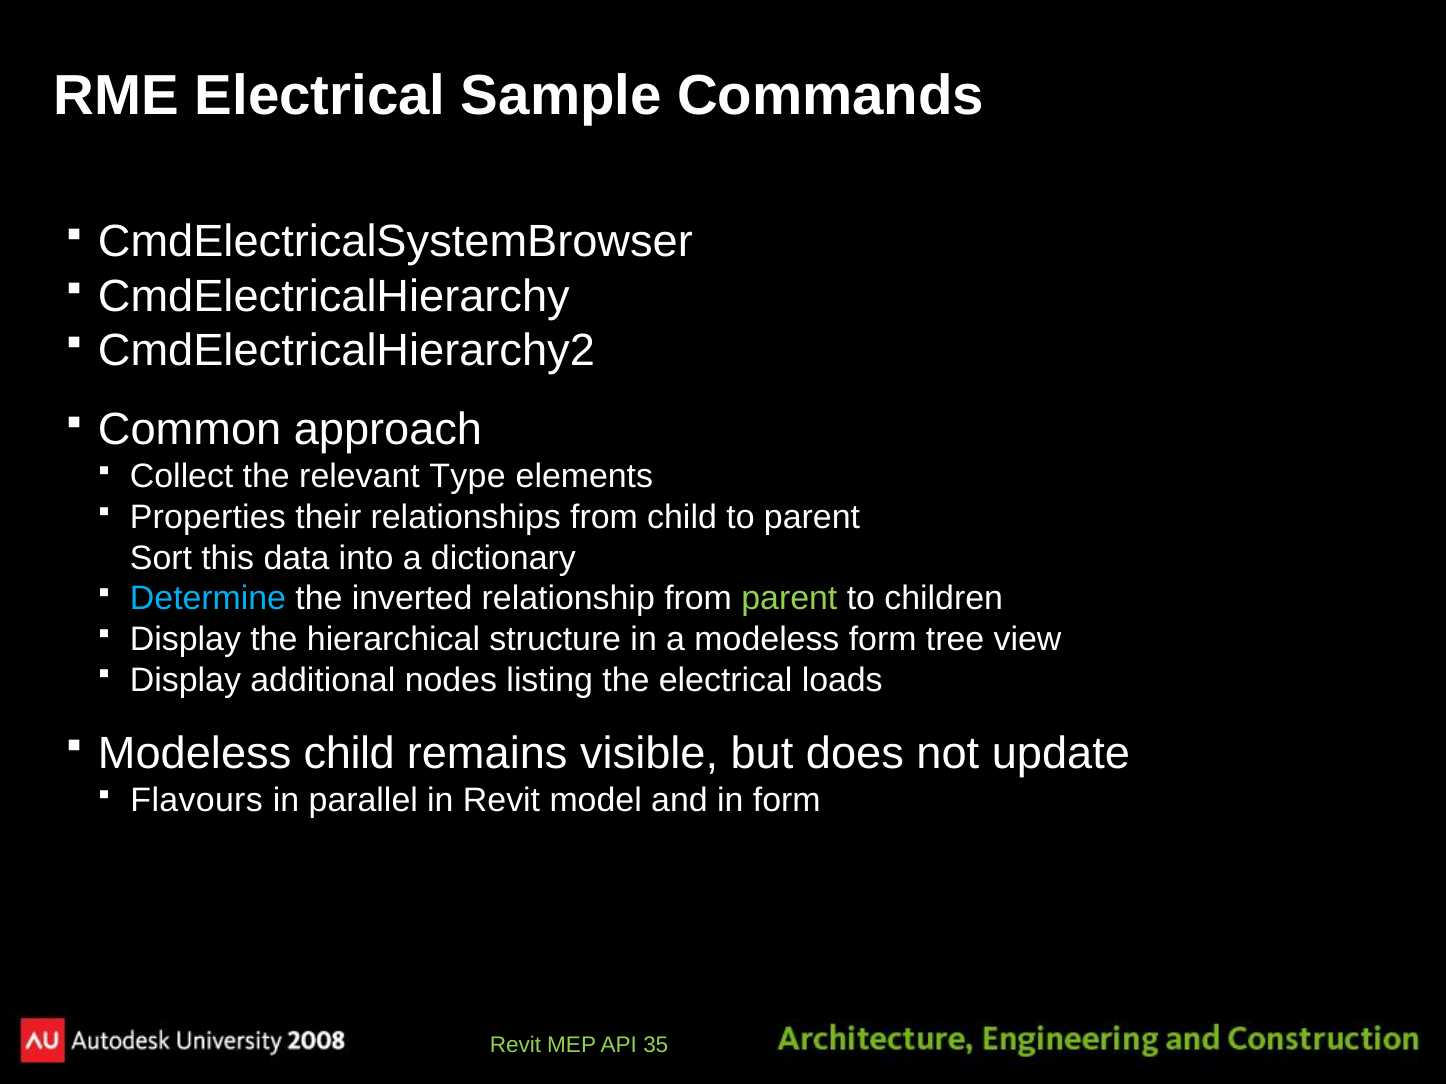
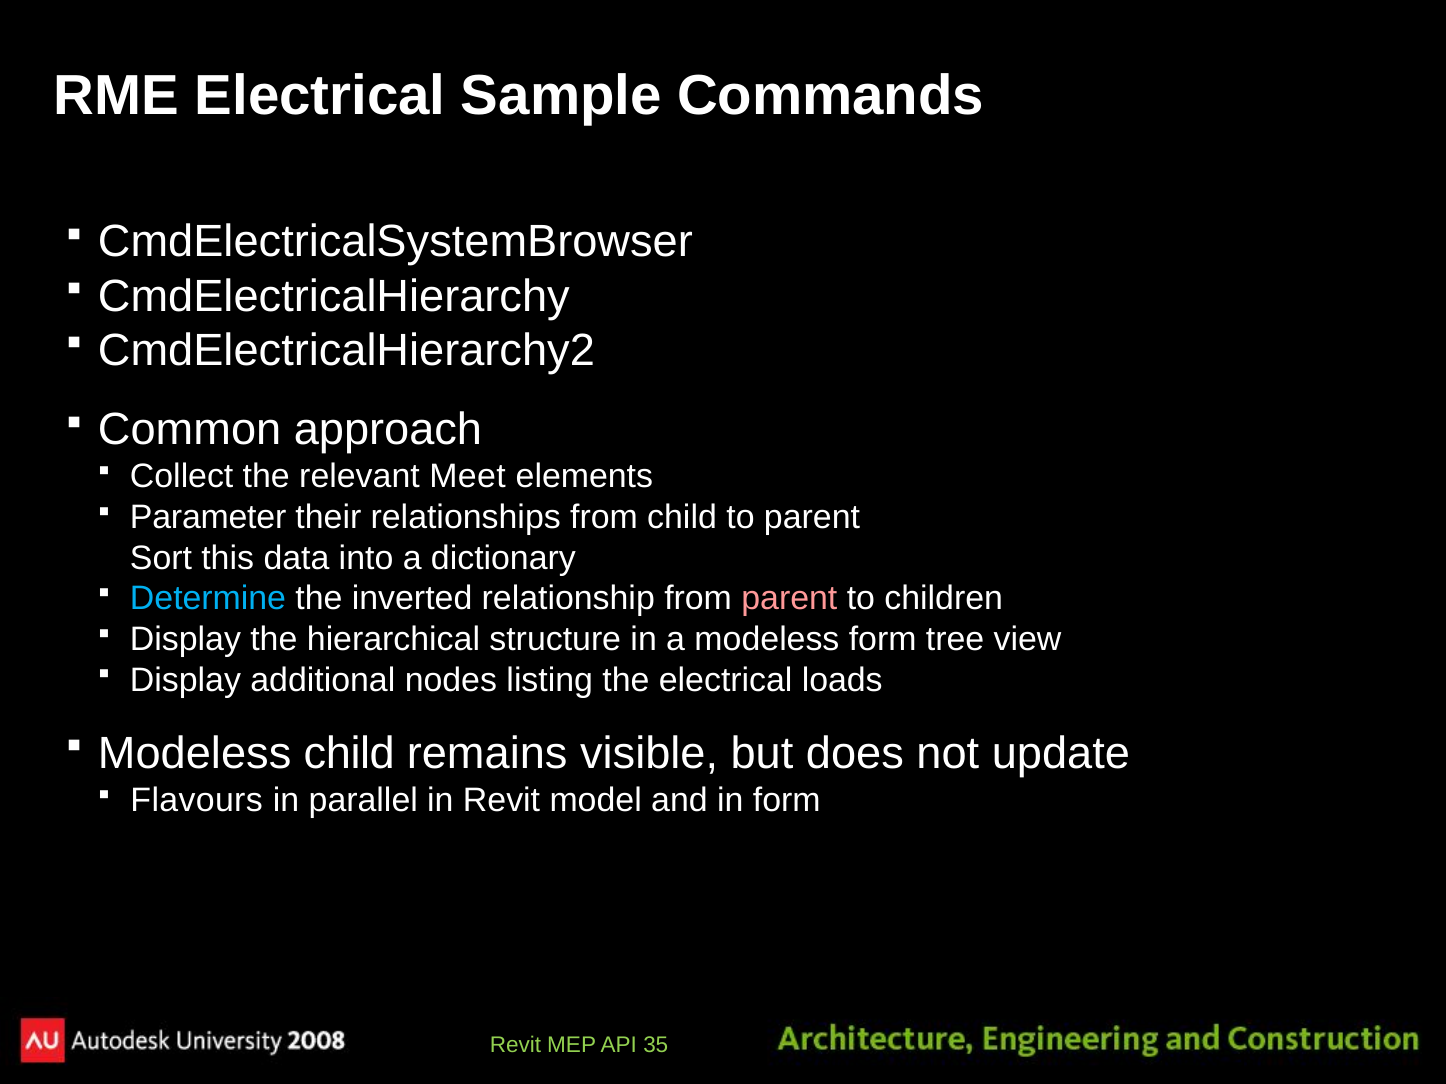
Type: Type -> Meet
Properties: Properties -> Parameter
parent at (789, 599) colour: light green -> pink
